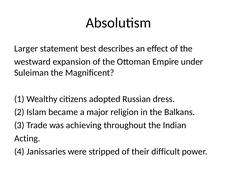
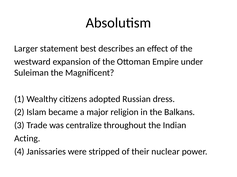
achieving: achieving -> centralize
difficult: difficult -> nuclear
